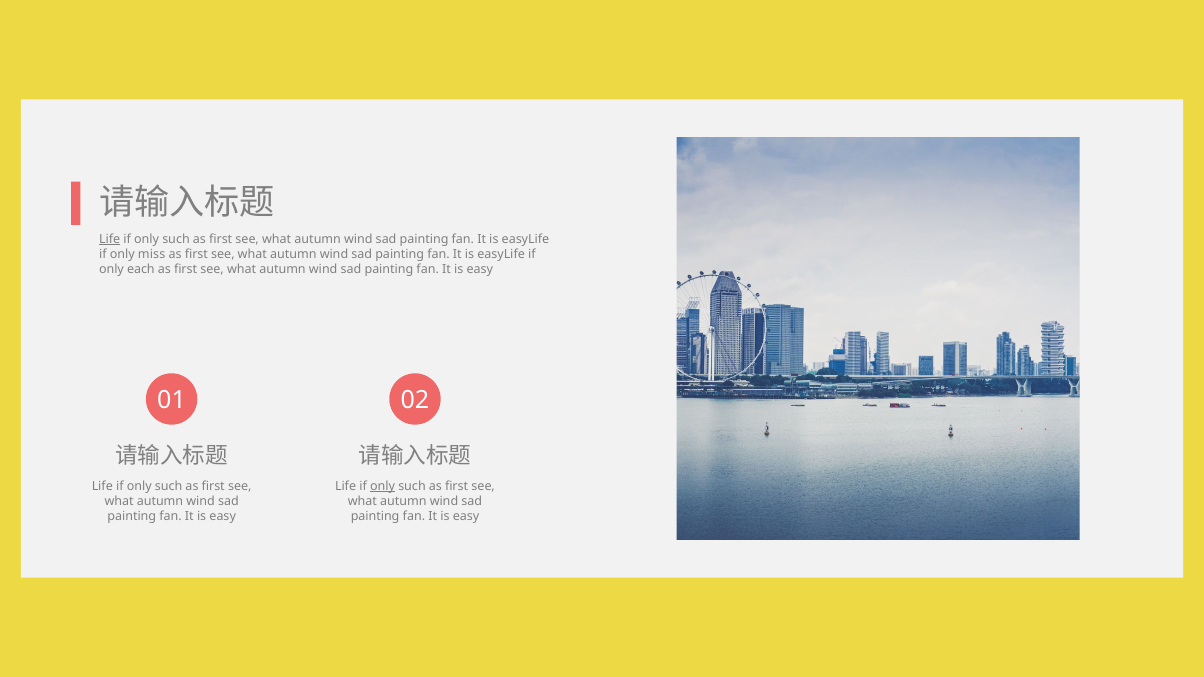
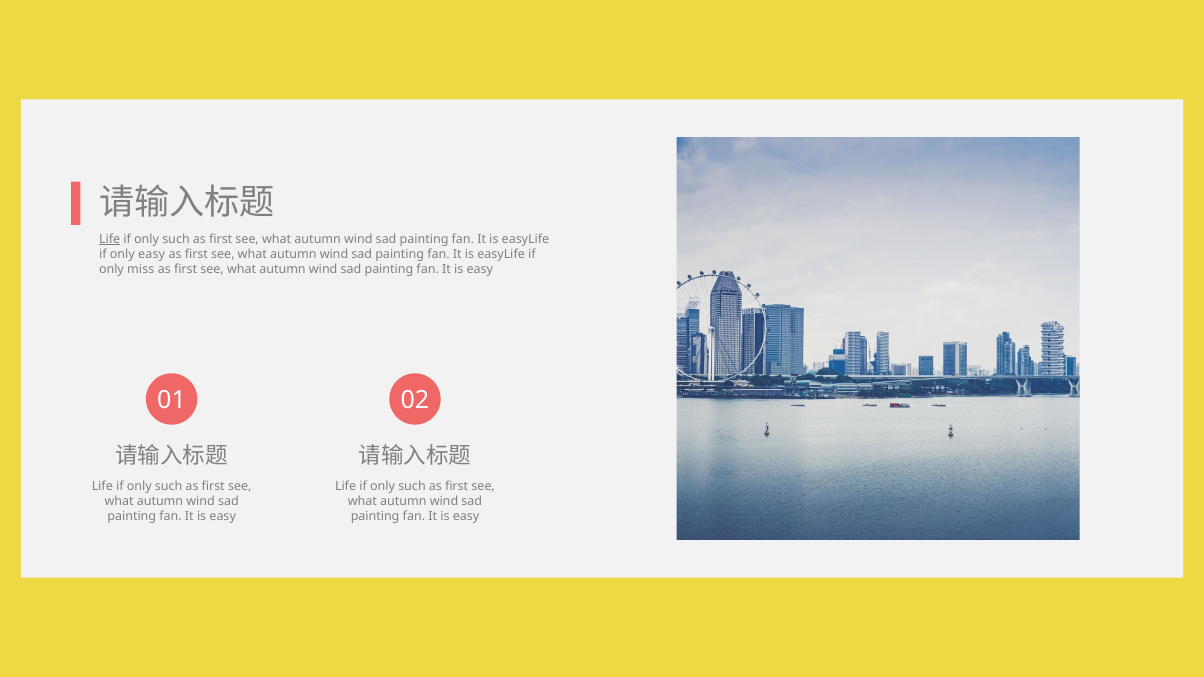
only miss: miss -> easy
each: each -> miss
only at (383, 486) underline: present -> none
